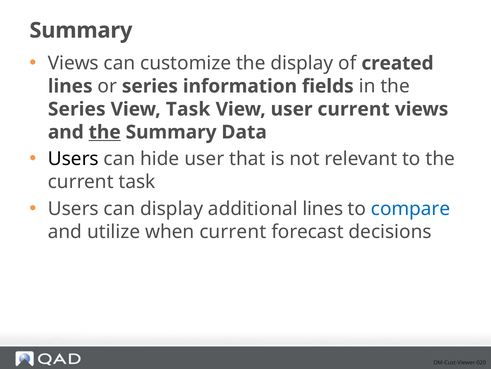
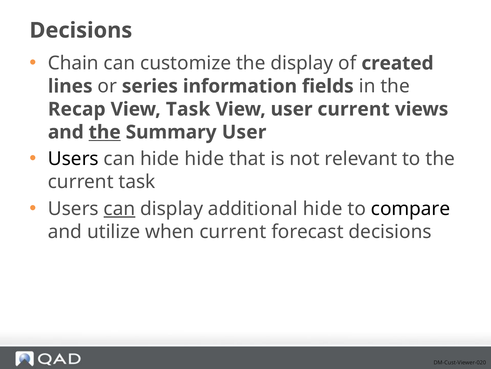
Summary at (81, 30): Summary -> Decisions
Views at (73, 63): Views -> Chain
Series at (77, 109): Series -> Recap
Summary Data: Data -> User
hide user: user -> hide
can at (119, 208) underline: none -> present
additional lines: lines -> hide
compare colour: blue -> black
